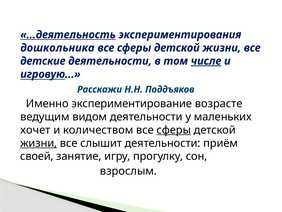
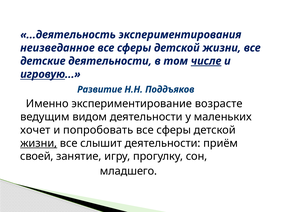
...деятельность underline: present -> none
дошкольника: дошкольника -> неизведанное
Расскажи: Расскажи -> Развитие
количеством: количеством -> попробовать
сферы at (174, 130) underline: present -> none
взрослым: взрослым -> младшего
